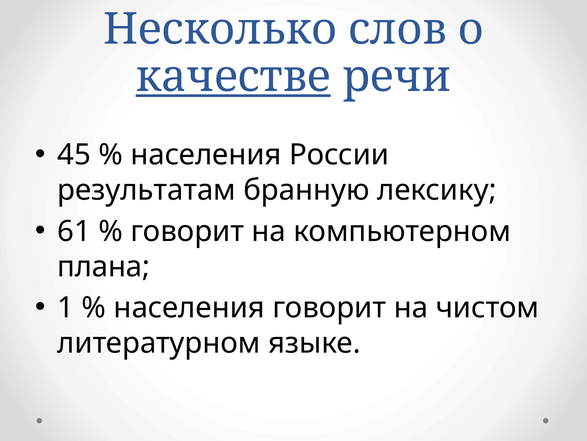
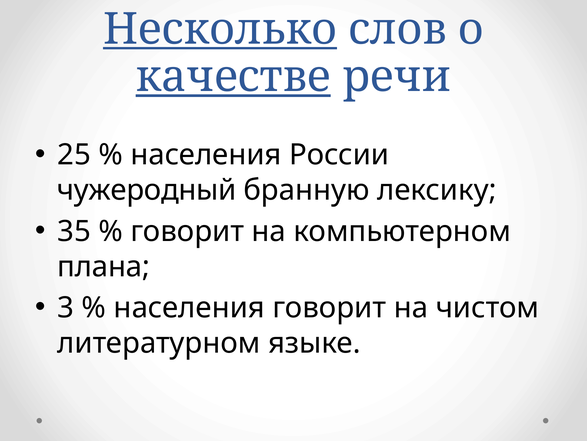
Несколько underline: none -> present
45: 45 -> 25
результатам: результатам -> чужеродный
61: 61 -> 35
1: 1 -> 3
